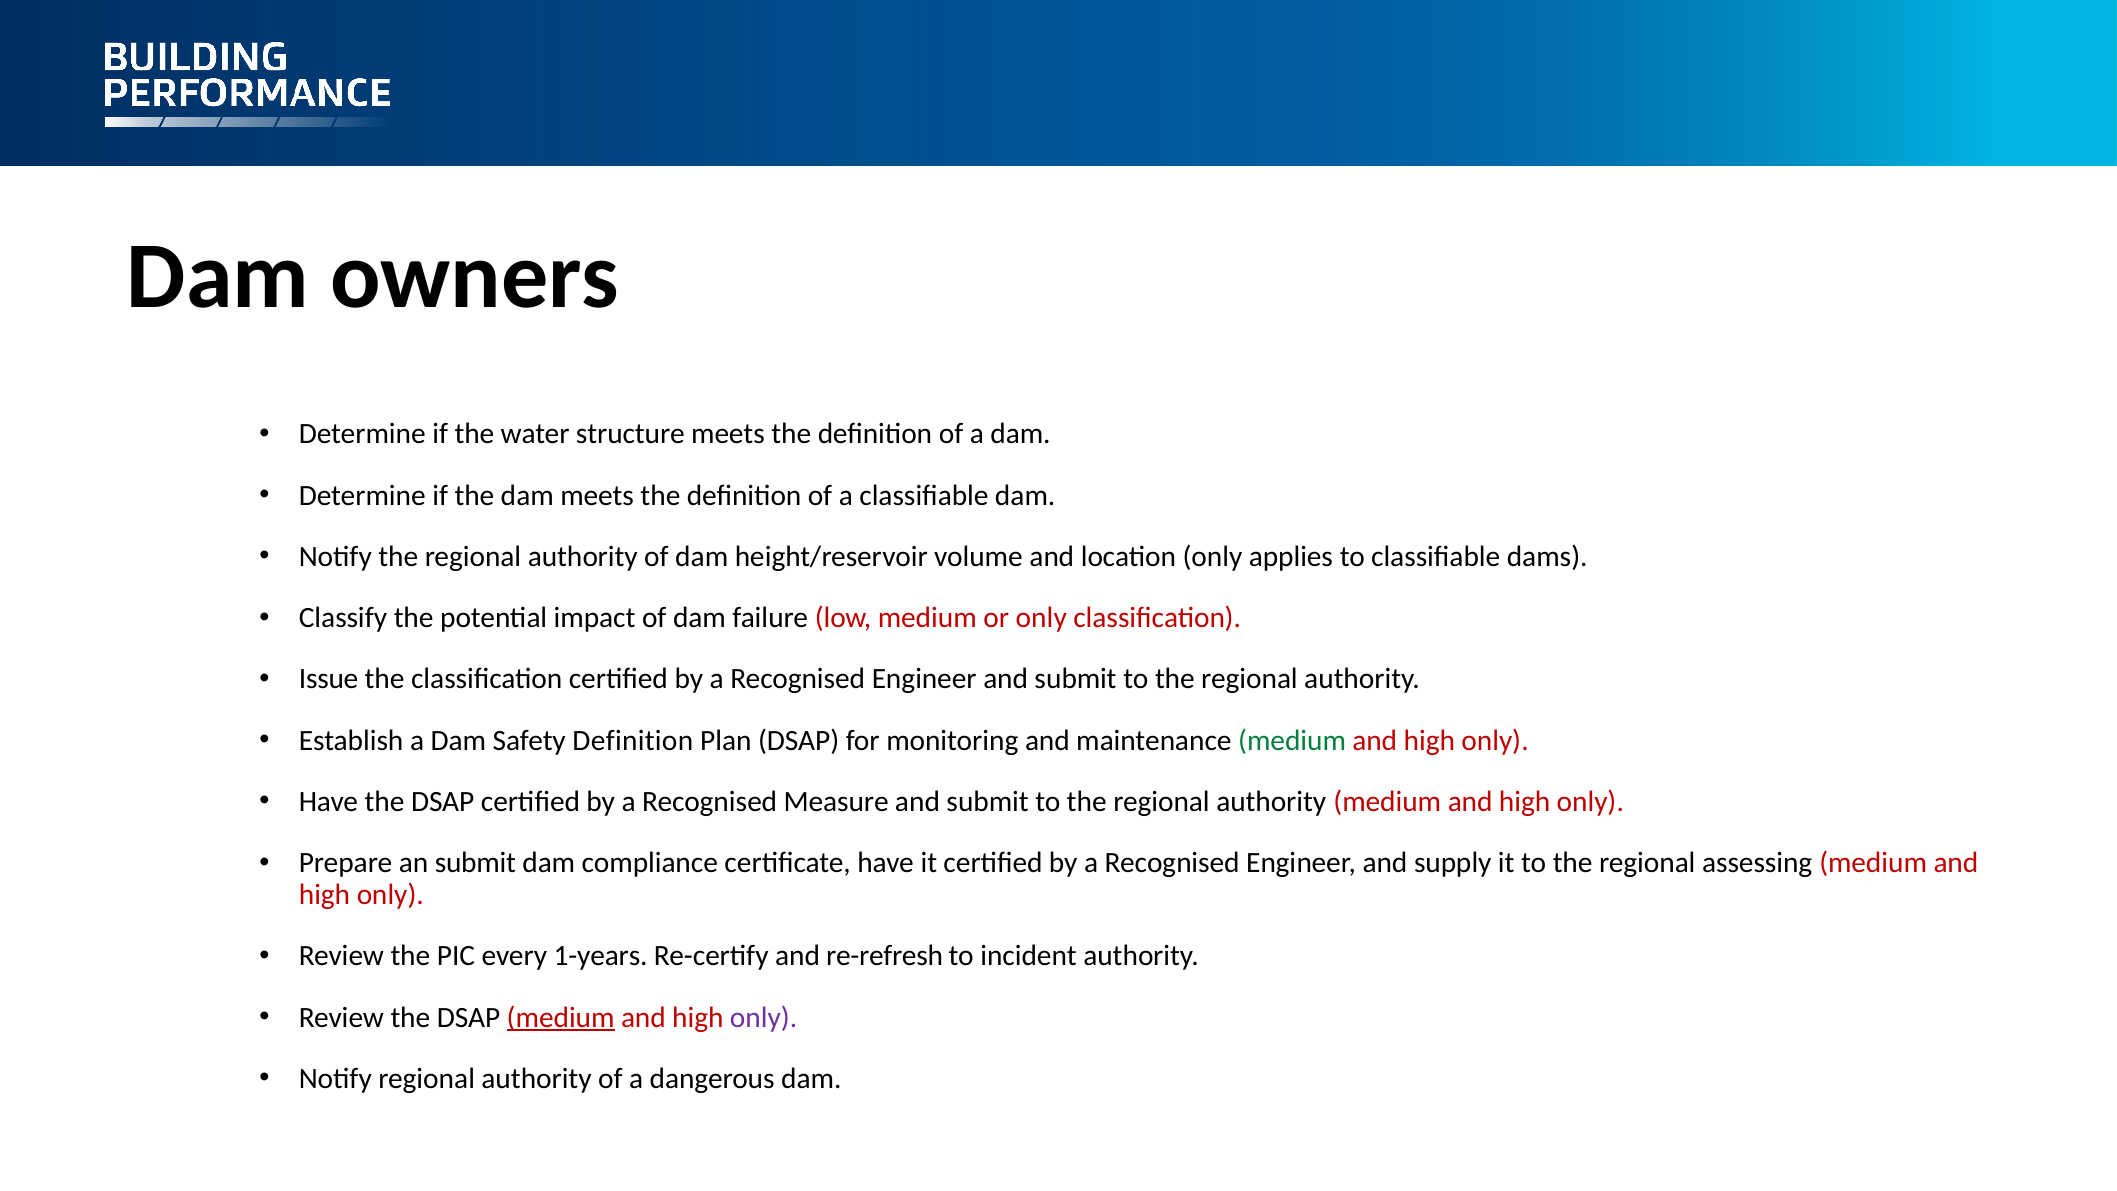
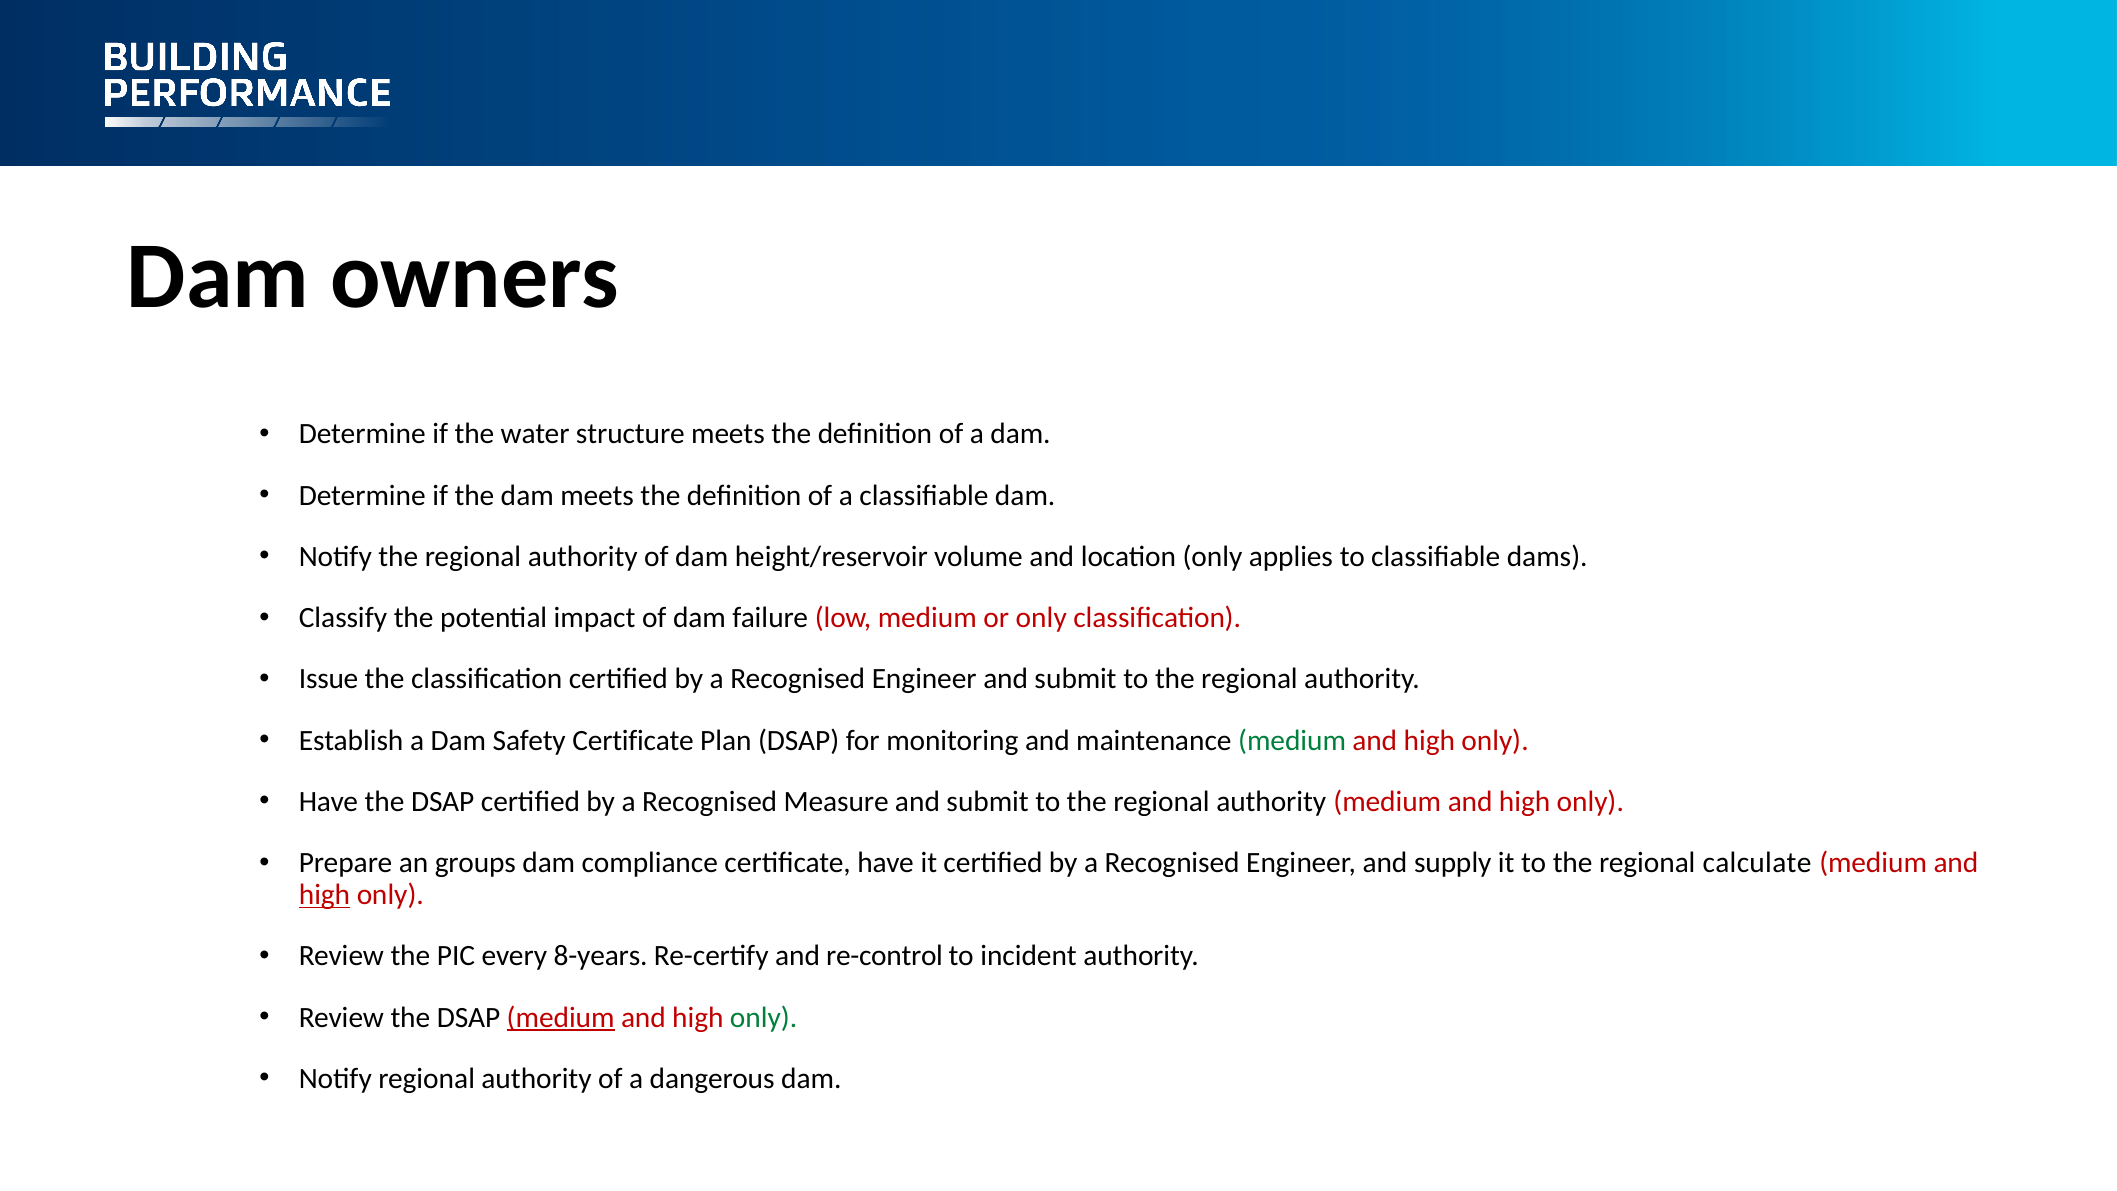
Safety Definition: Definition -> Certificate
an submit: submit -> groups
assessing: assessing -> calculate
high at (325, 895) underline: none -> present
1-years: 1-years -> 8-years
re-refresh: re-refresh -> re-control
only at (764, 1017) colour: purple -> green
